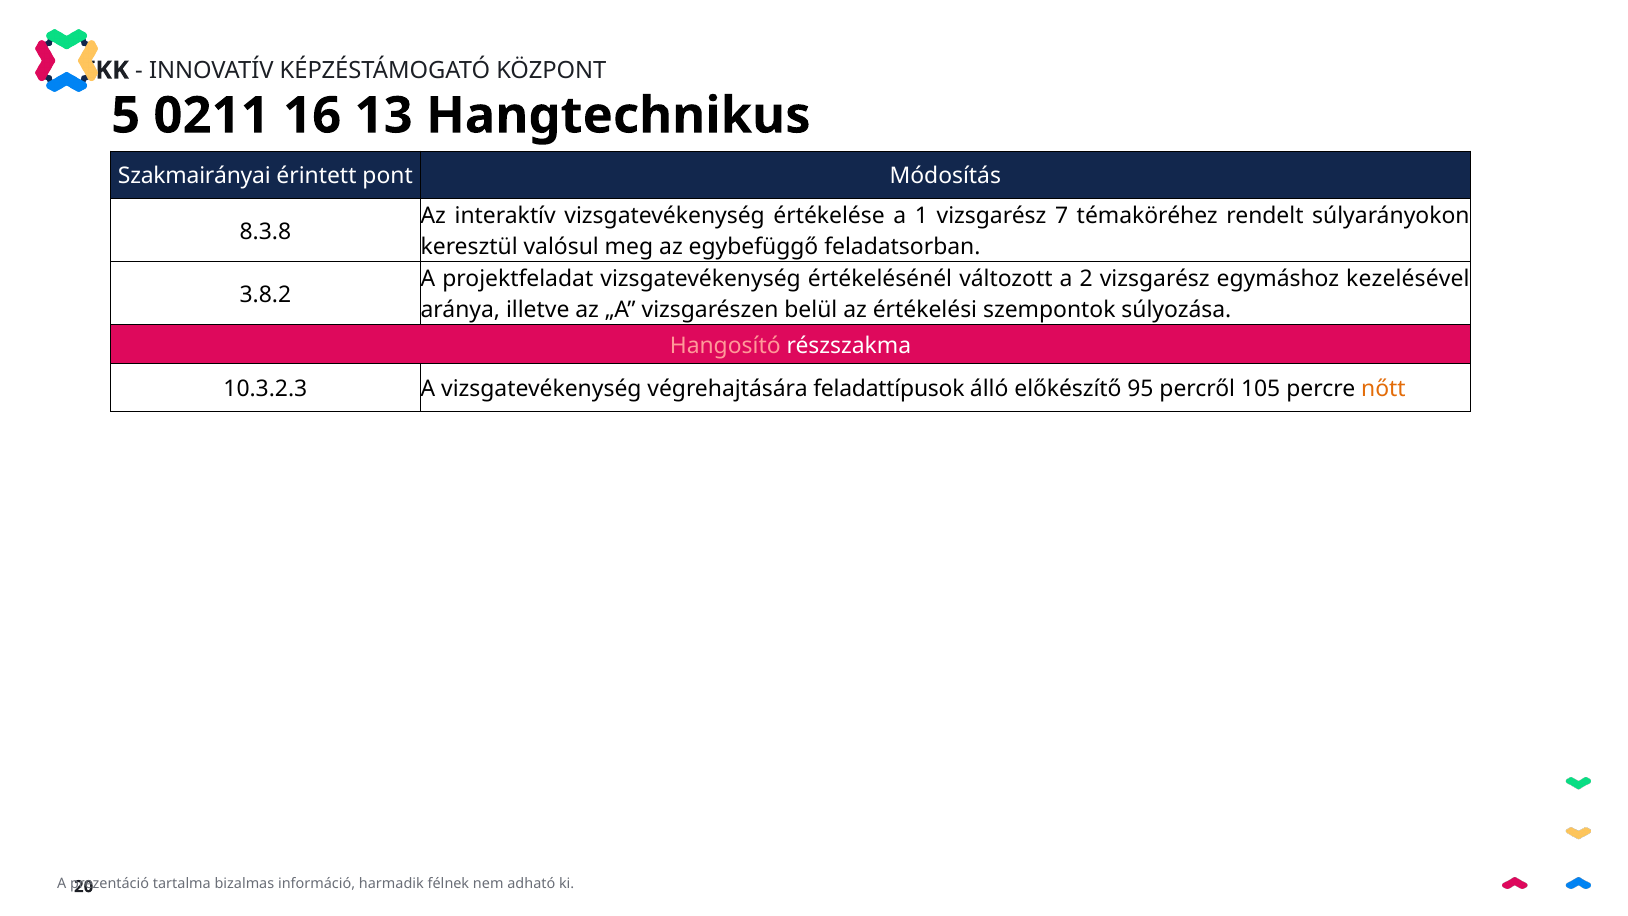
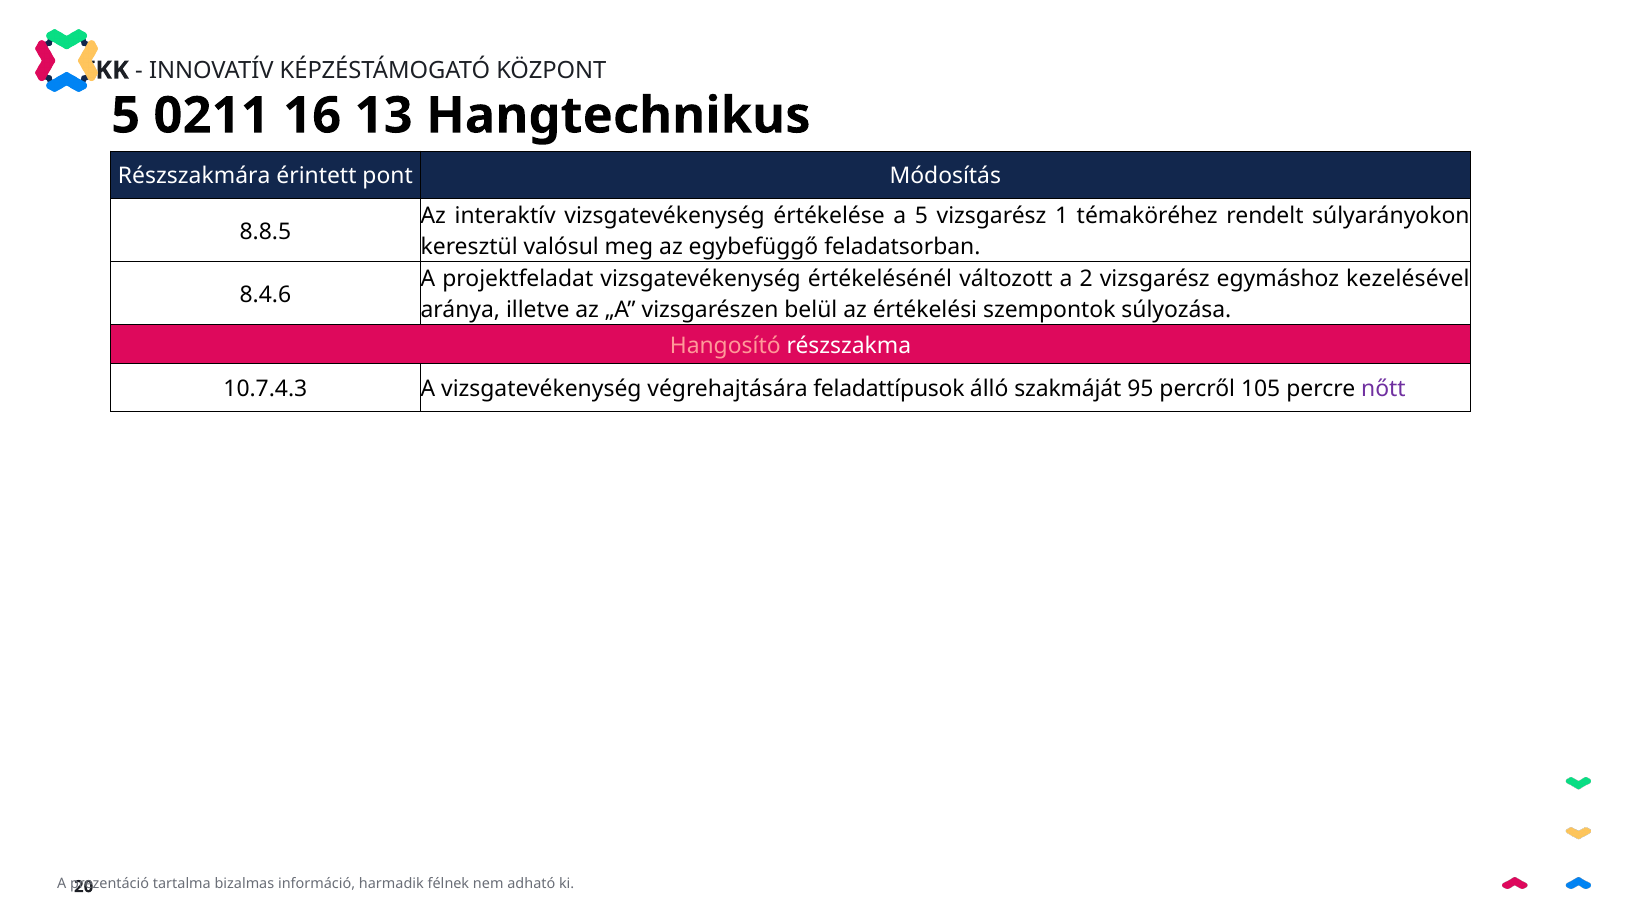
Szakmairányai: Szakmairányai -> Részszakmára
a 1: 1 -> 5
7: 7 -> 1
8.3.8: 8.3.8 -> 8.8.5
3.8.2: 3.8.2 -> 8.4.6
10.3.2.3: 10.3.2.3 -> 10.7.4.3
előkészítő: előkészítő -> szakmáját
nőtt colour: orange -> purple
